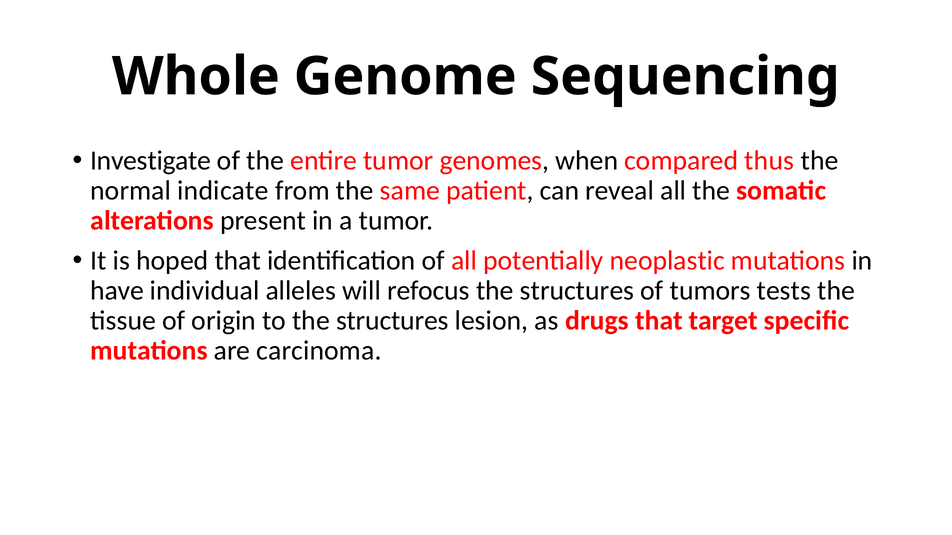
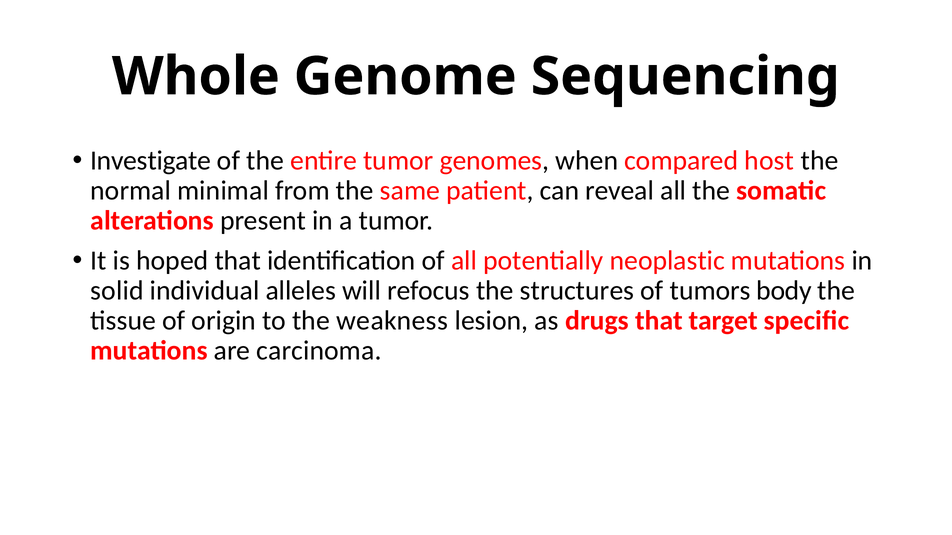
thus: thus -> host
indicate: indicate -> minimal
have: have -> solid
tests: tests -> body
to the structures: structures -> weakness
